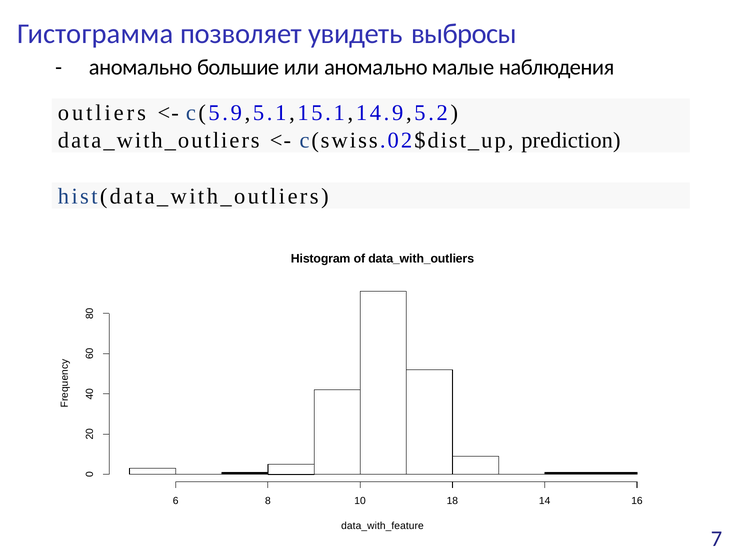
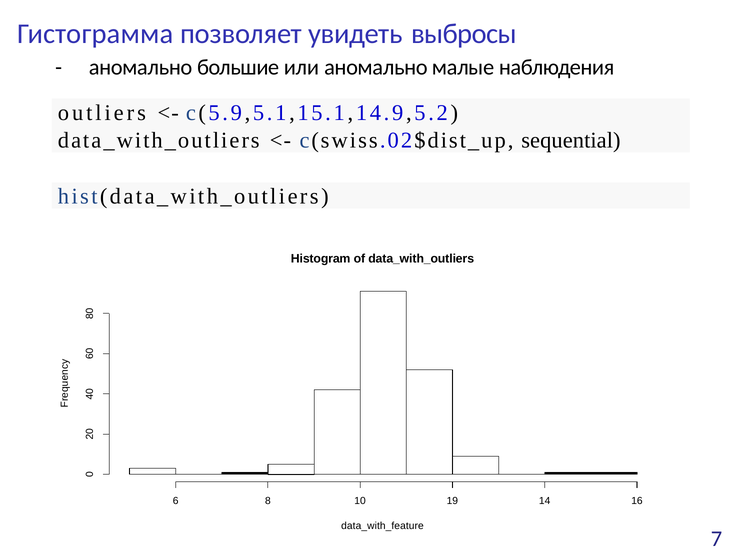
prediction: prediction -> sequential
18: 18 -> 19
